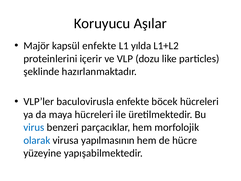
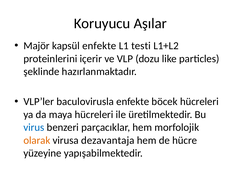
yılda: yılda -> testi
olarak colour: blue -> orange
yapılmasının: yapılmasının -> dezavantaja
